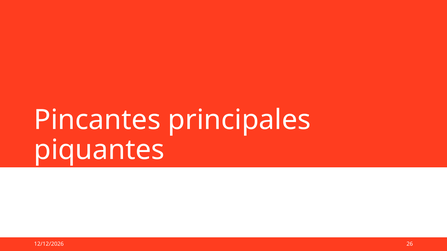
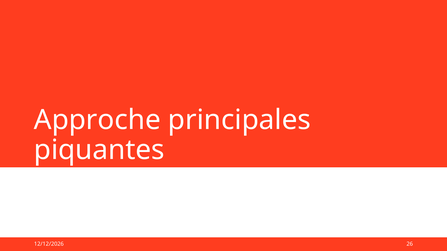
Pincantes: Pincantes -> Approche
